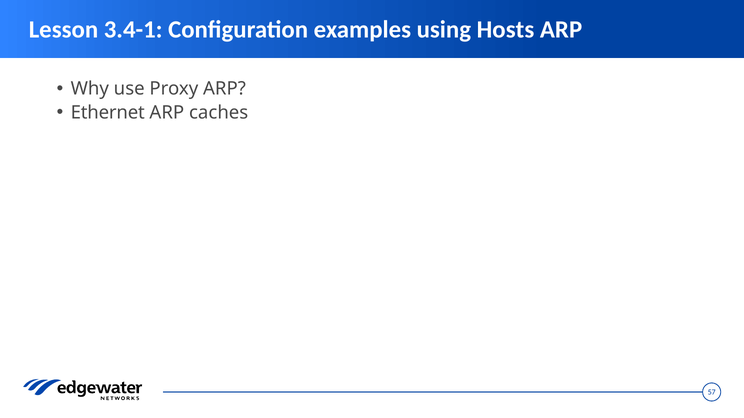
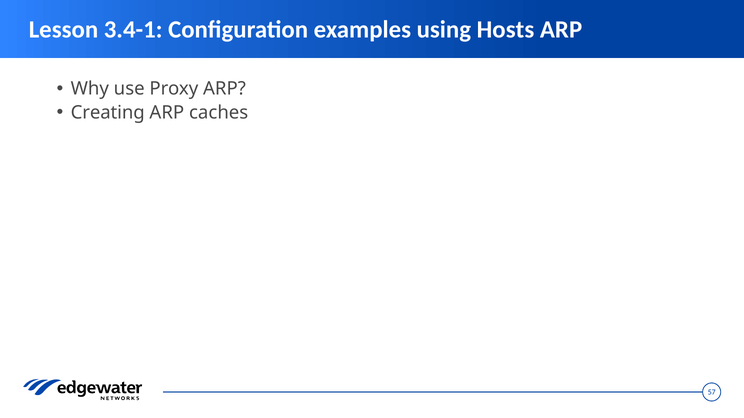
Ethernet: Ethernet -> Creating
